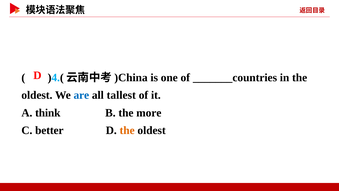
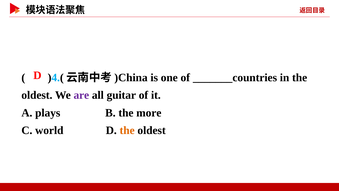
are colour: blue -> purple
tallest: tallest -> guitar
think: think -> plays
better: better -> world
